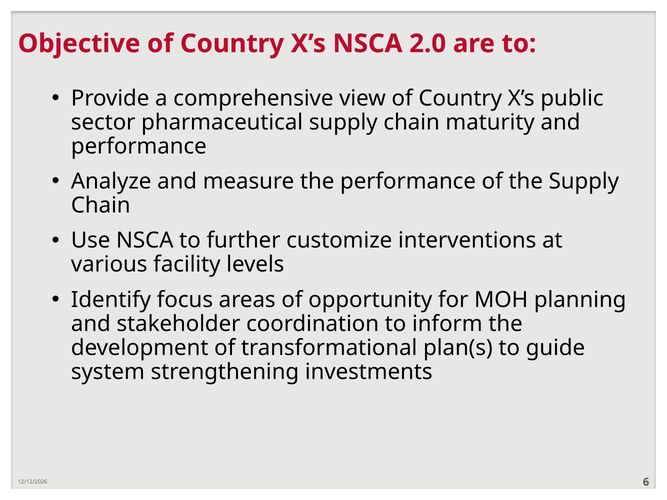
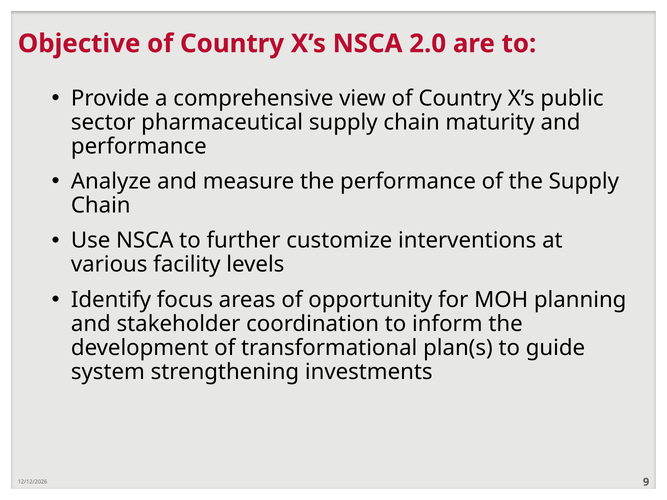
6: 6 -> 9
